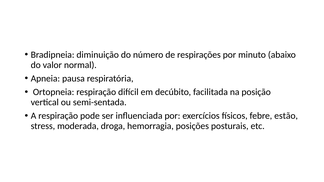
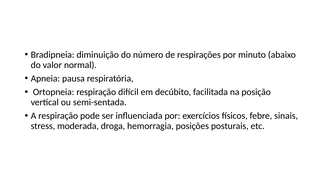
estão: estão -> sinais
